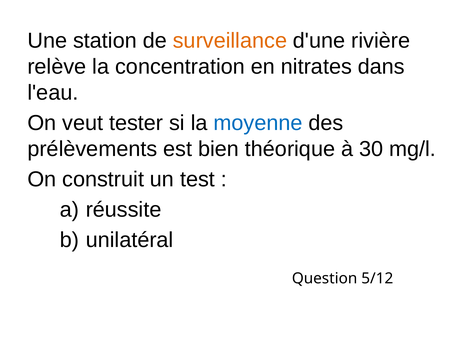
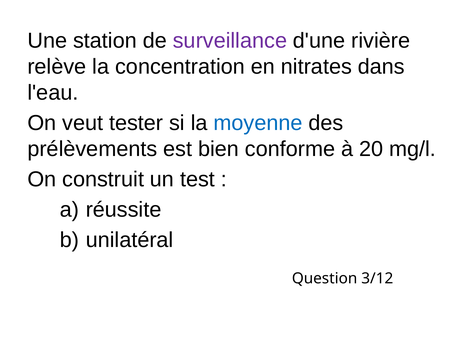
surveillance colour: orange -> purple
théorique: théorique -> conforme
30: 30 -> 20
5/12: 5/12 -> 3/12
